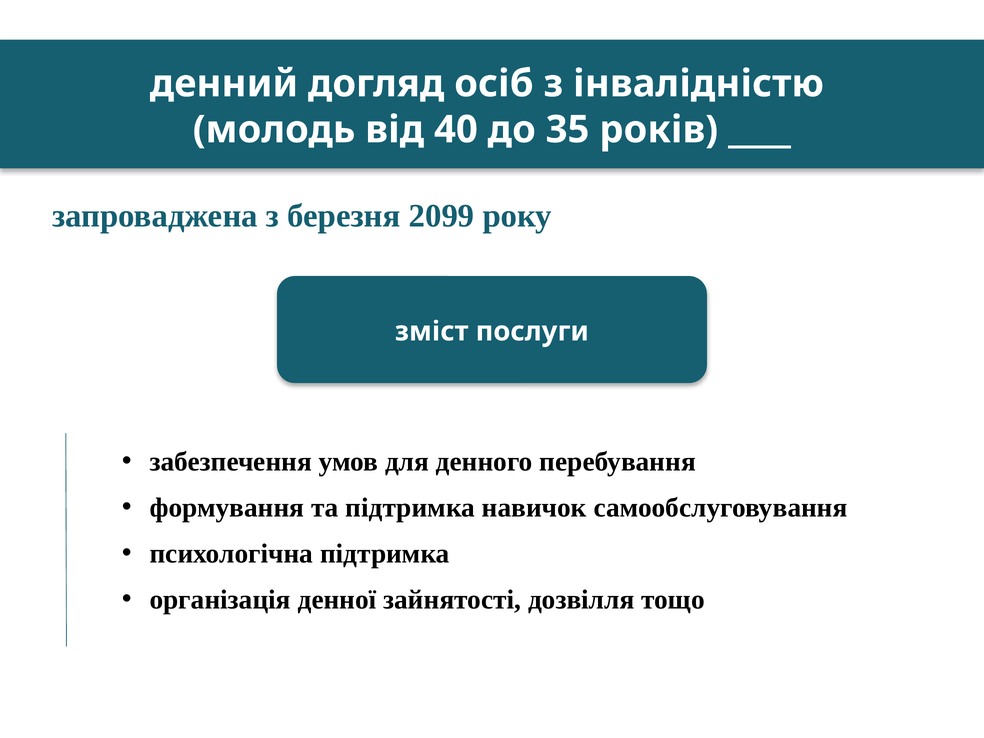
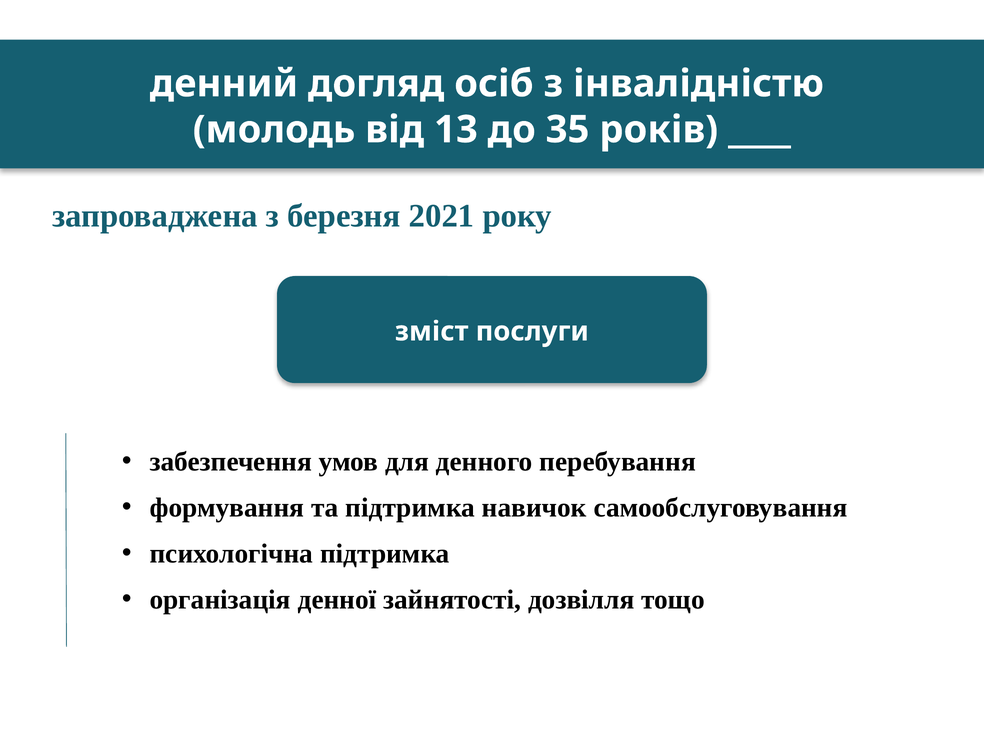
40: 40 -> 13
2099: 2099 -> 2021
